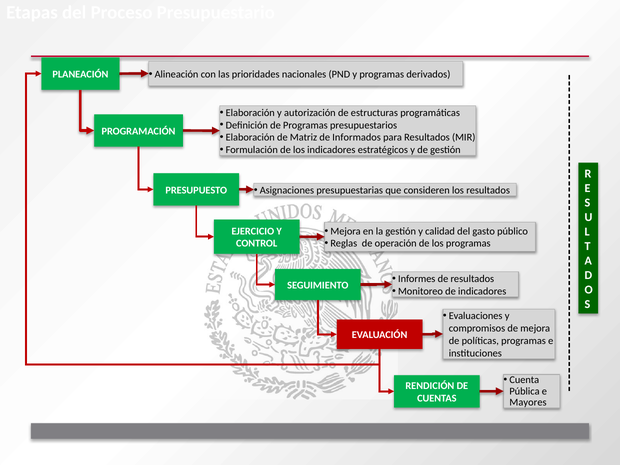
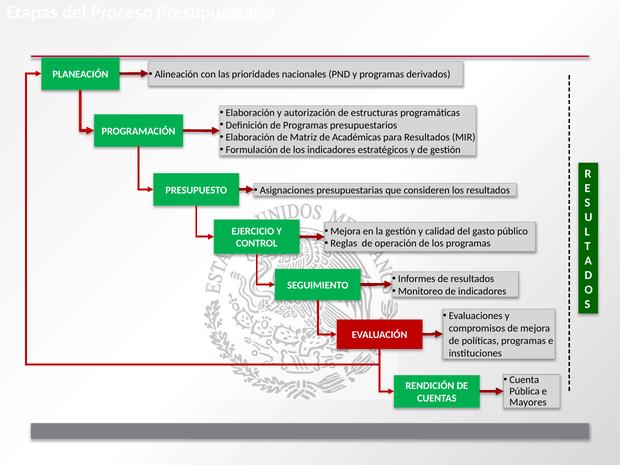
Informados: Informados -> Académicas
